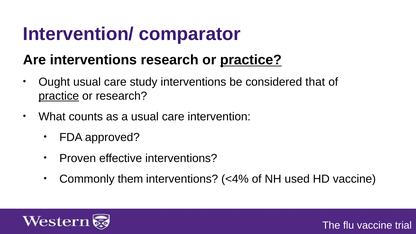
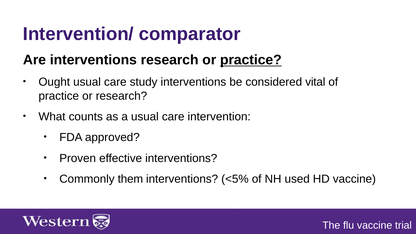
that: that -> vital
practice at (59, 96) underline: present -> none
<4%: <4% -> <5%
